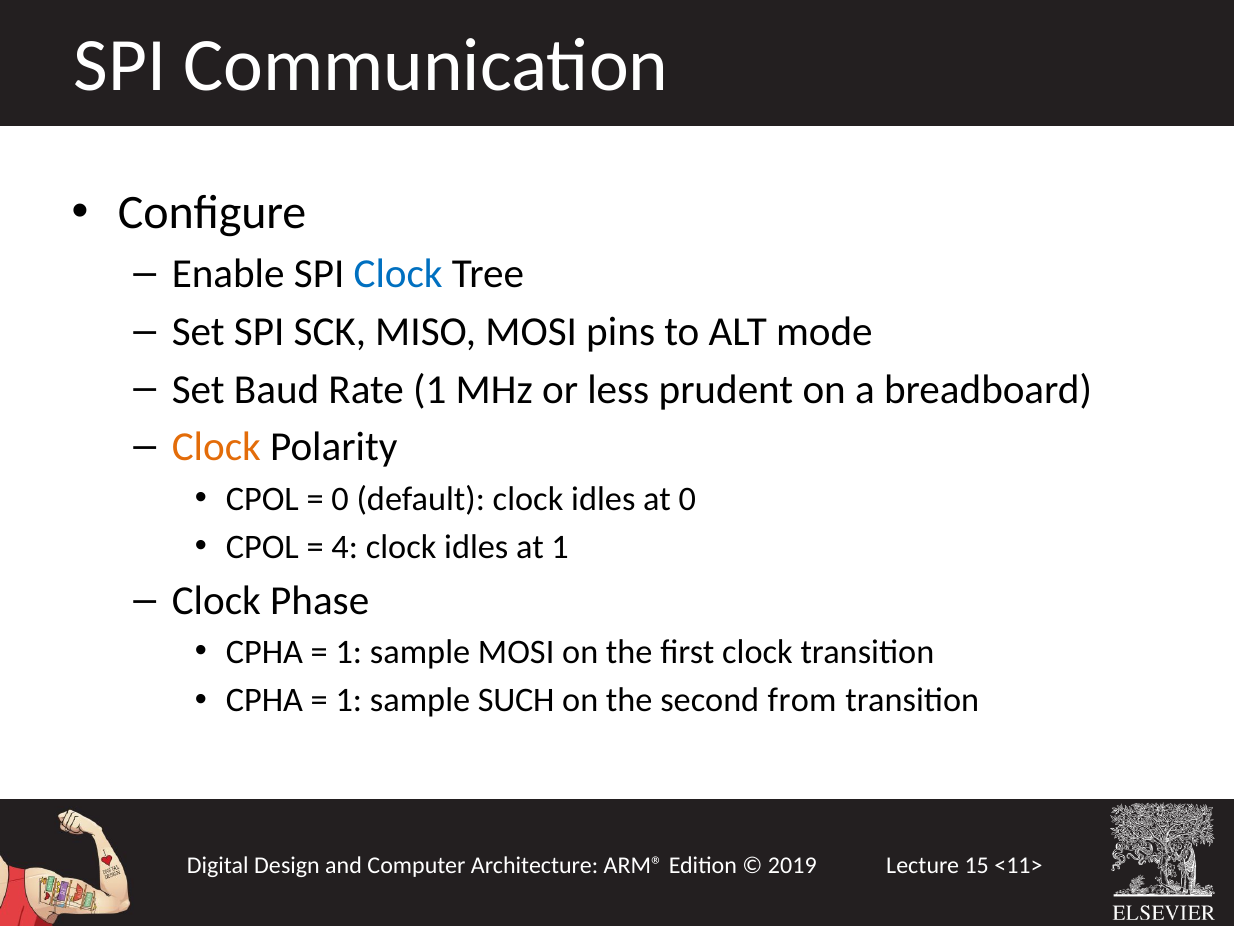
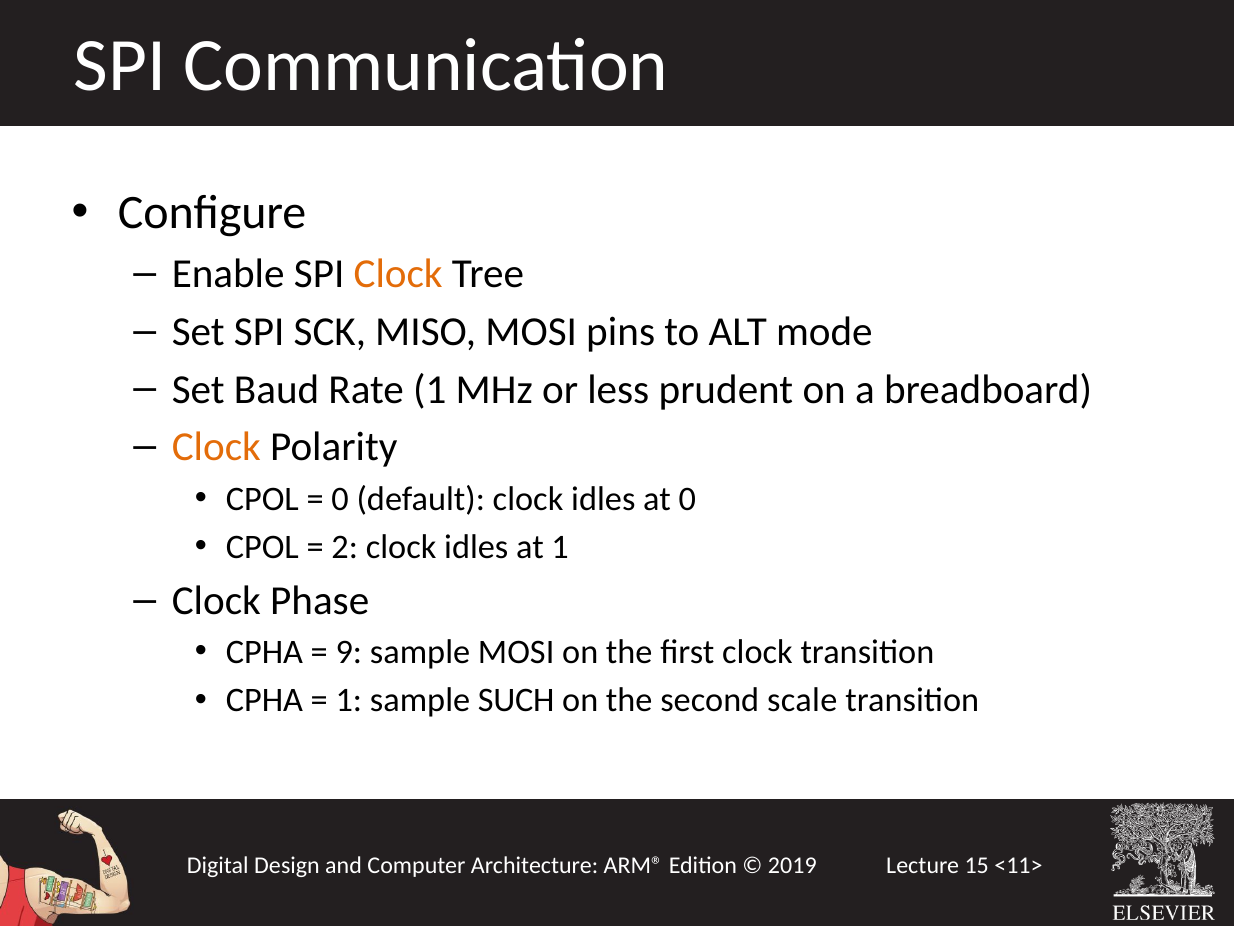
Clock at (398, 274) colour: blue -> orange
4: 4 -> 2
1 at (349, 652): 1 -> 9
from: from -> scale
